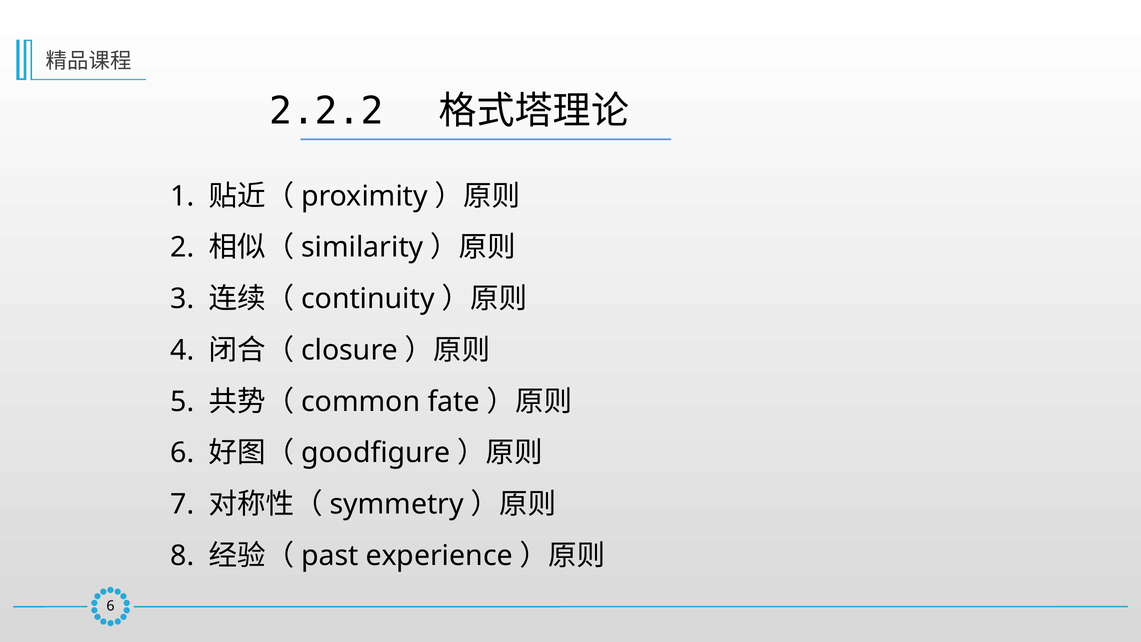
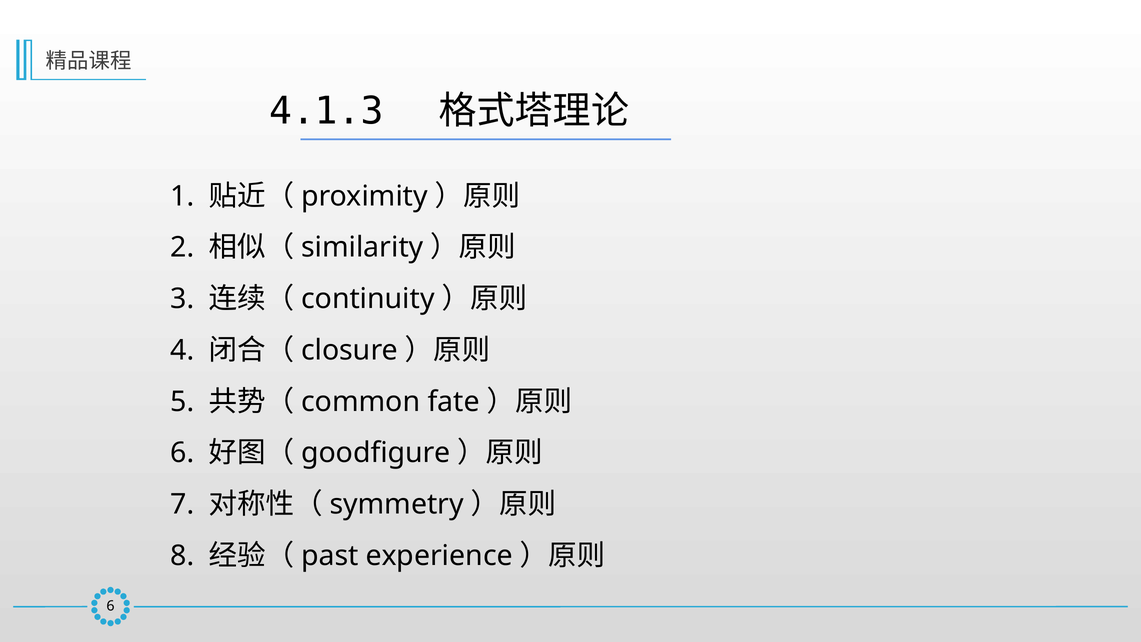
2.2.2: 2.2.2 -> 4.1.3
